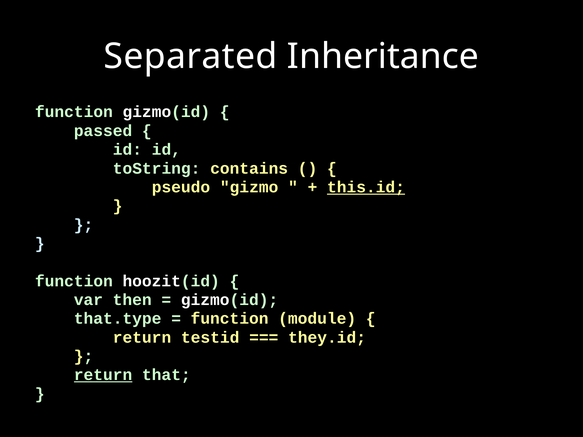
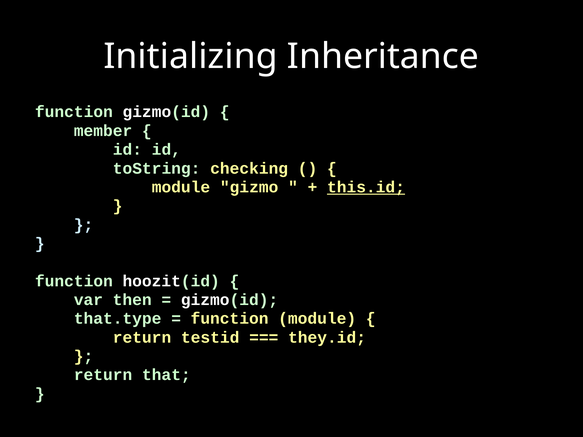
Separated: Separated -> Initializing
passed: passed -> member
contains: contains -> checking
pseudo at (181, 187): pseudo -> module
return at (103, 375) underline: present -> none
